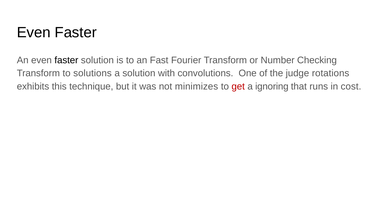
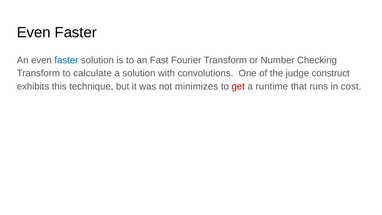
faster at (66, 60) colour: black -> blue
solutions: solutions -> calculate
rotations: rotations -> construct
ignoring: ignoring -> runtime
